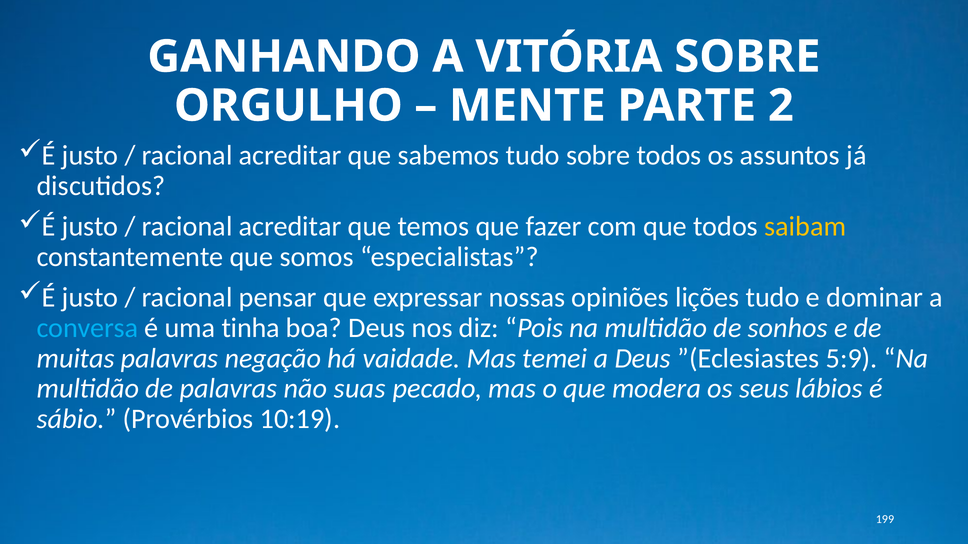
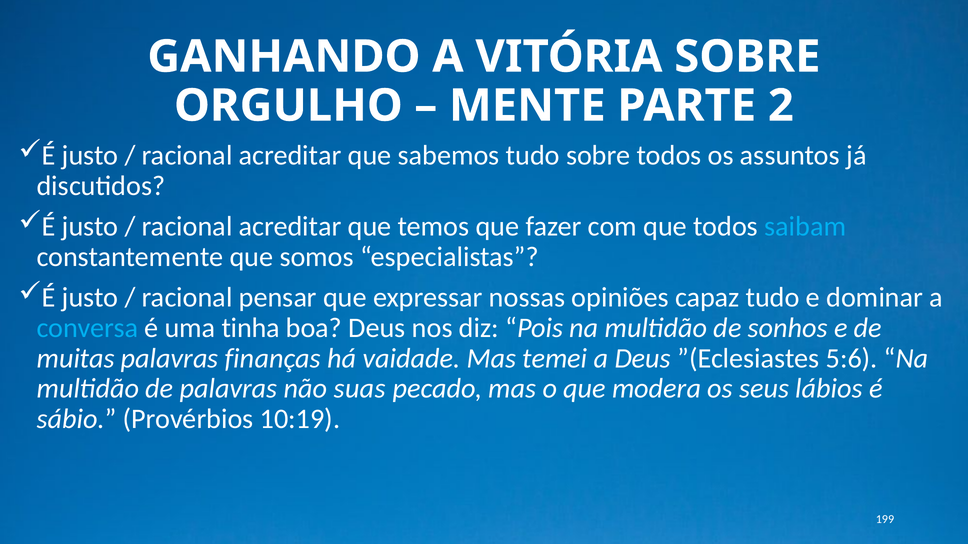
saibam colour: yellow -> light blue
lições: lições -> capaz
negação: negação -> finanças
5:9: 5:9 -> 5:6
